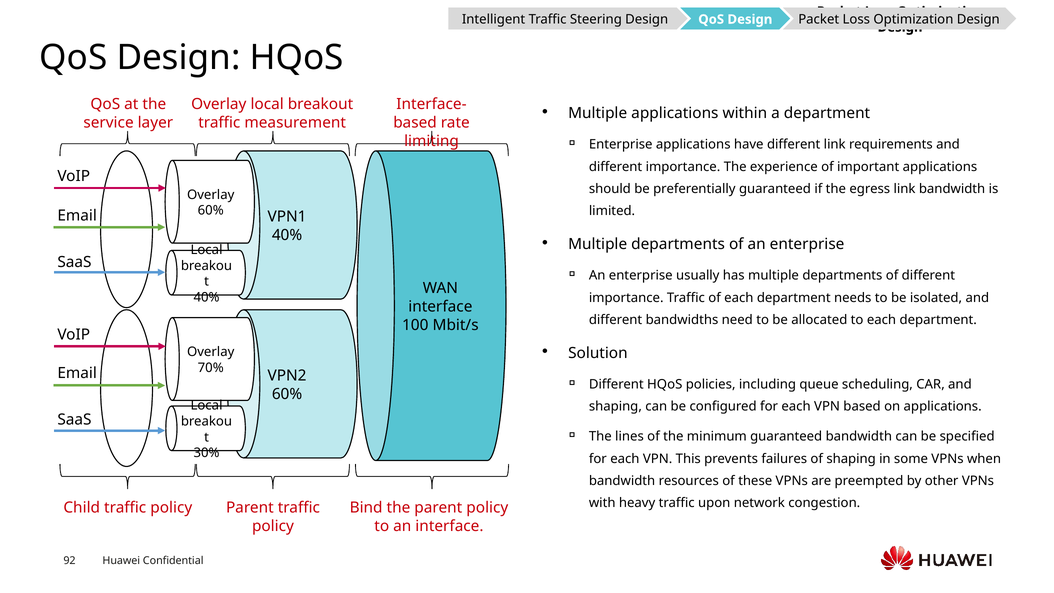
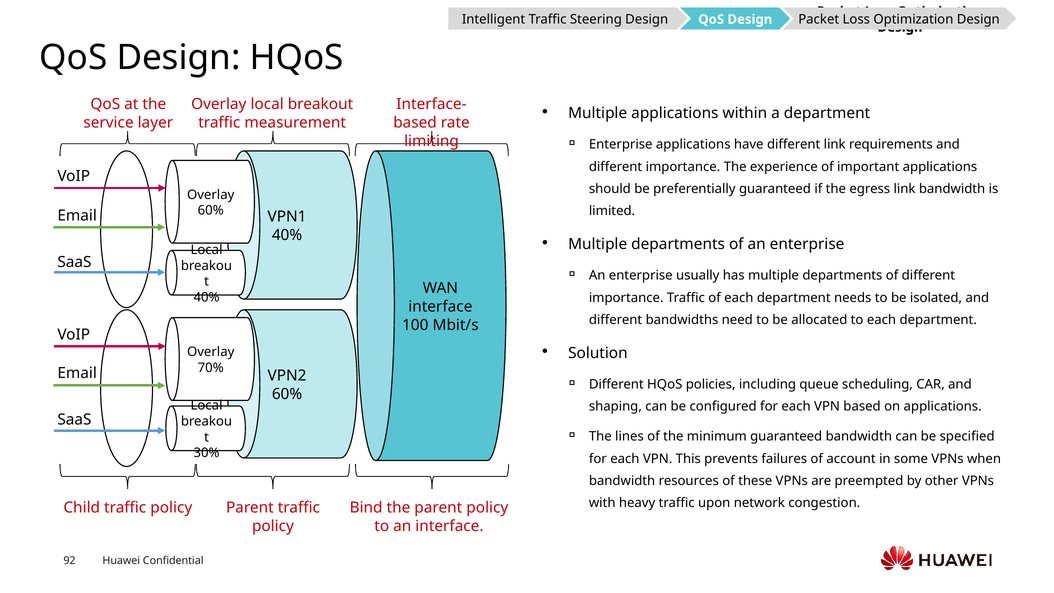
of shaping: shaping -> account
